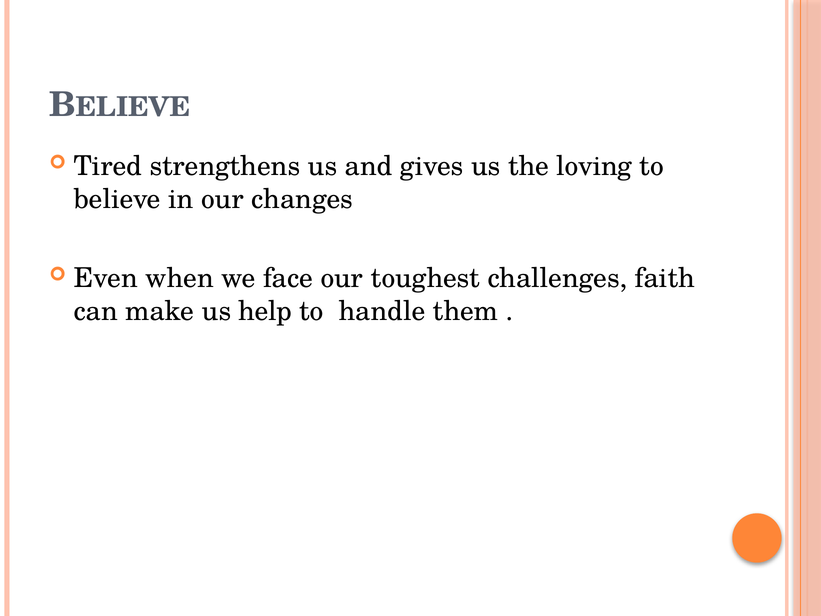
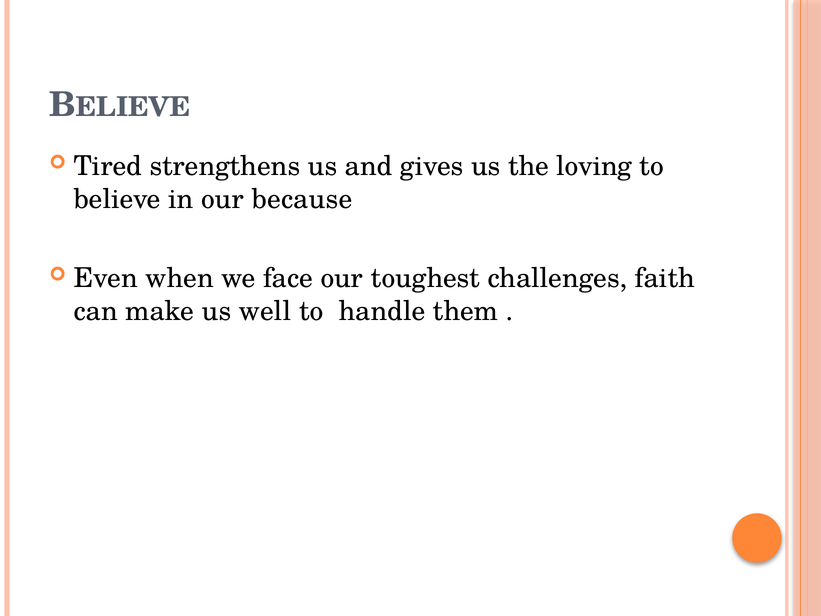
changes: changes -> because
help: help -> well
